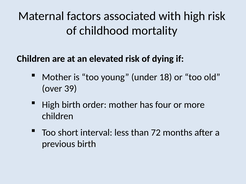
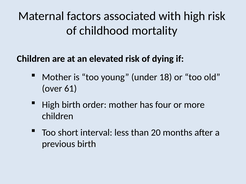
39: 39 -> 61
72: 72 -> 20
